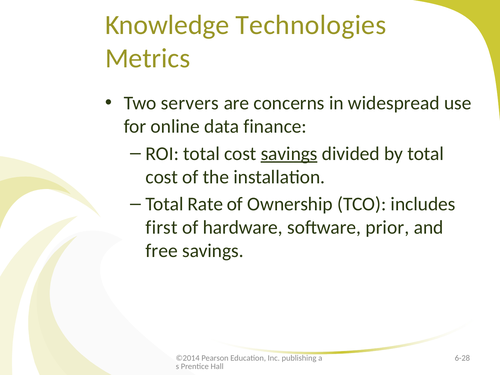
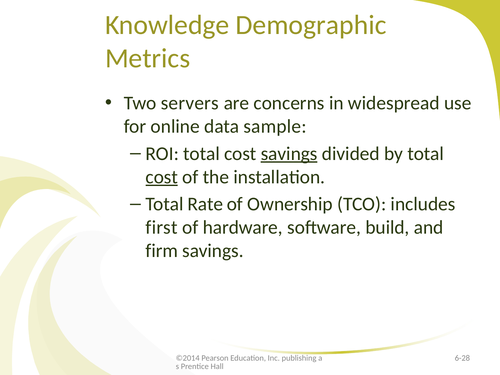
Technologies: Technologies -> Demographic
finance: finance -> sample
cost at (162, 177) underline: none -> present
prior: prior -> build
free: free -> firm
